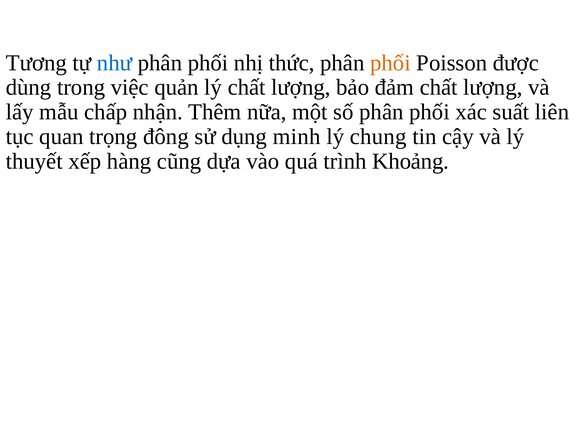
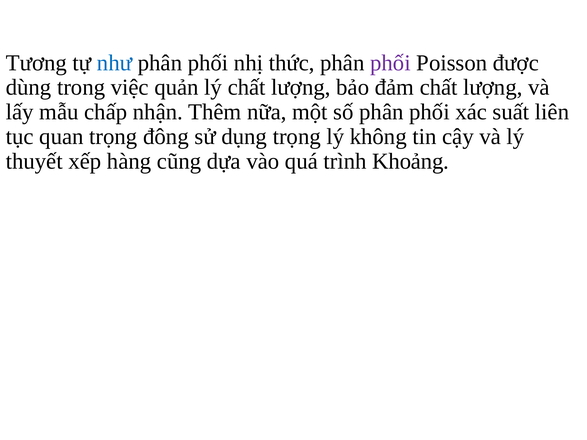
phối at (390, 63) colour: orange -> purple
dụng minh: minh -> trọng
chung: chung -> không
